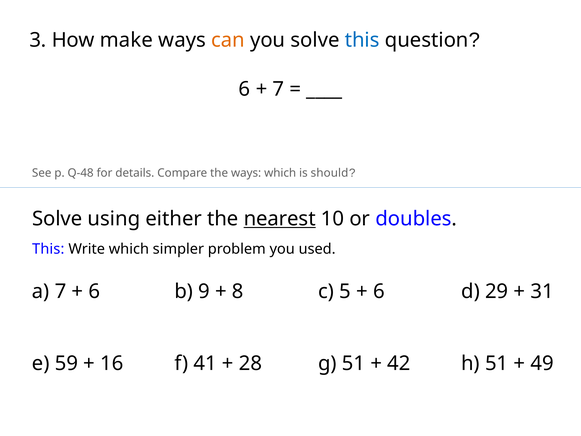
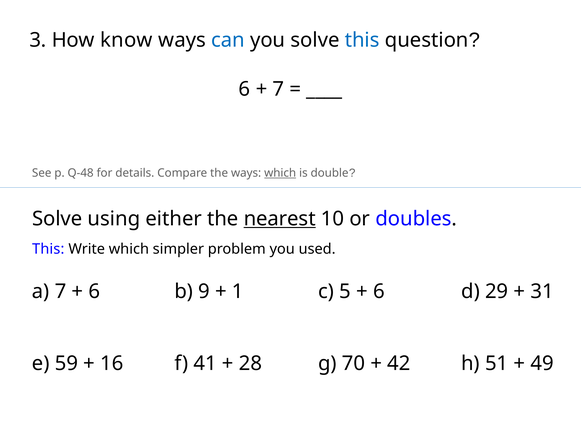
make: make -> know
can colour: orange -> blue
which at (280, 173) underline: none -> present
should: should -> double
8: 8 -> 1
g 51: 51 -> 70
